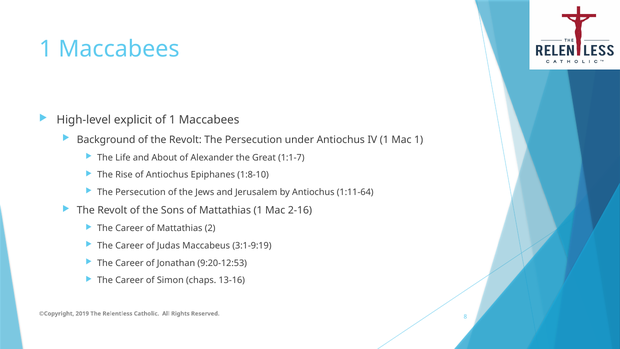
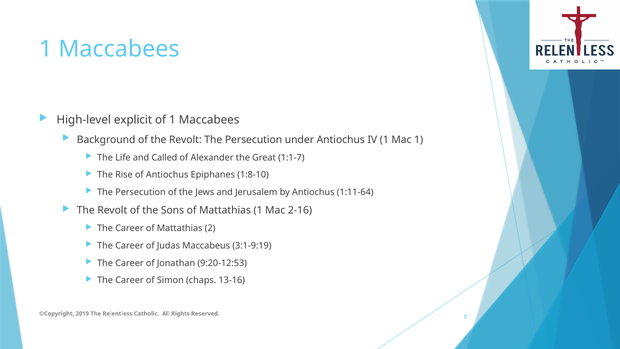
About: About -> Called
